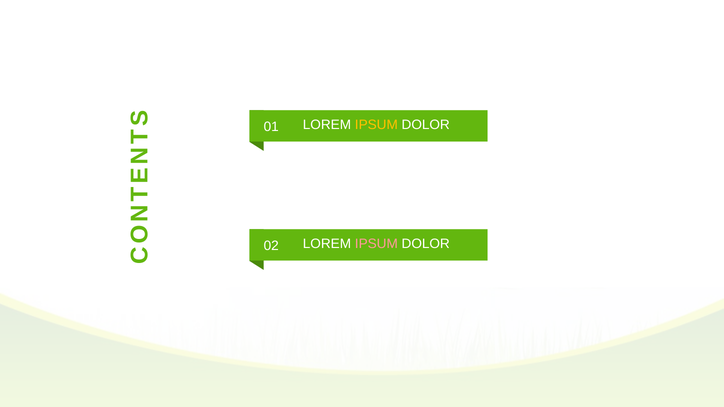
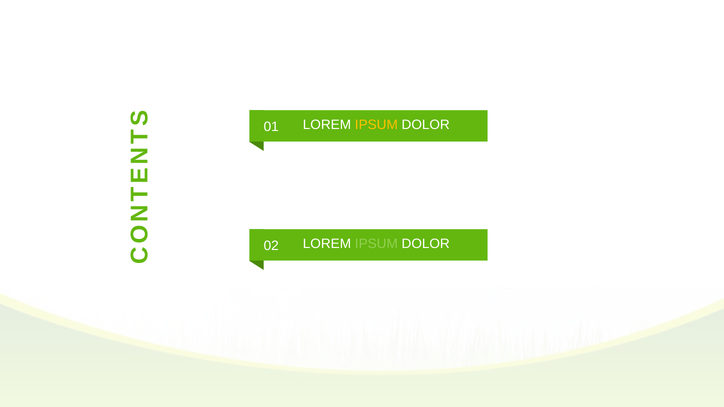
IPSUM at (376, 244) colour: pink -> light green
